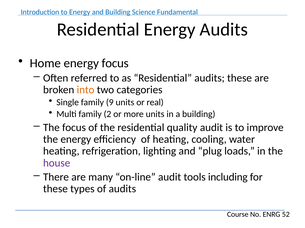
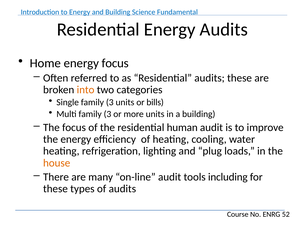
Single family 9: 9 -> 3
real: real -> bills
Multi family 2: 2 -> 3
quality: quality -> human
house colour: purple -> orange
